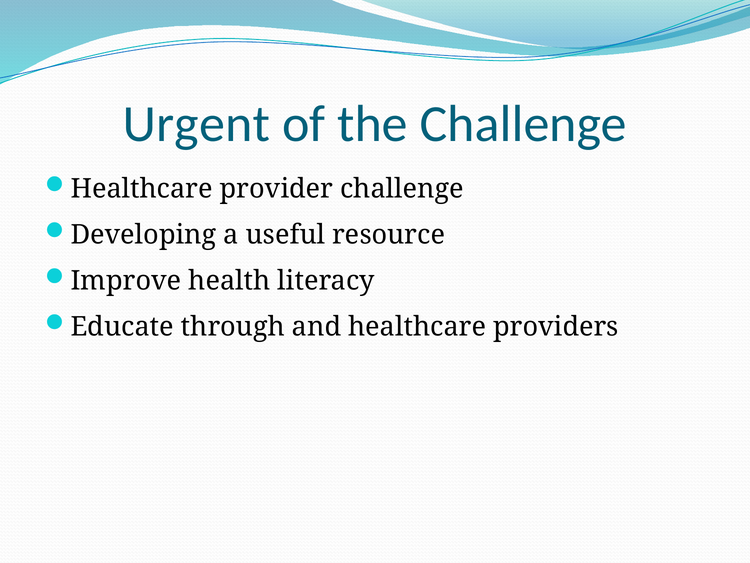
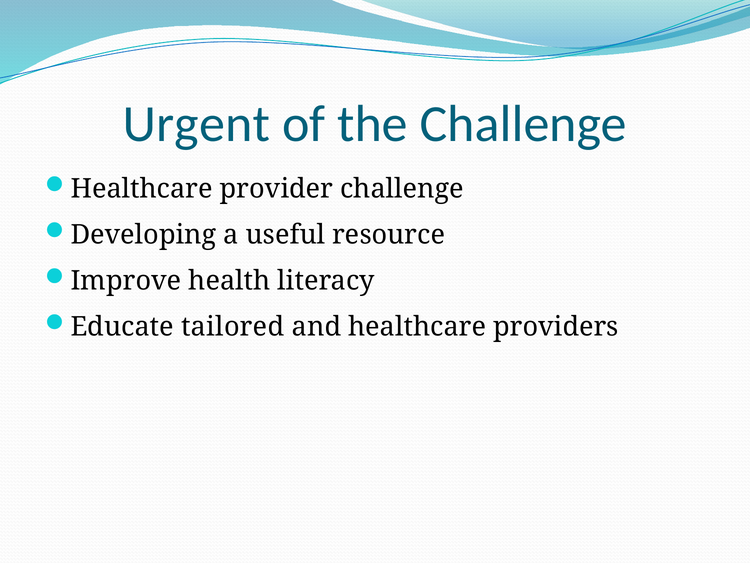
through: through -> tailored
